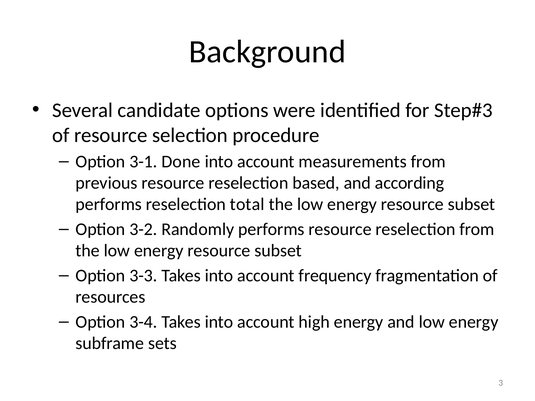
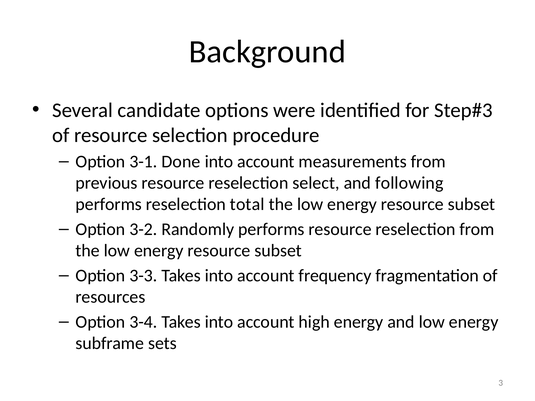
based: based -> select
according: according -> following
